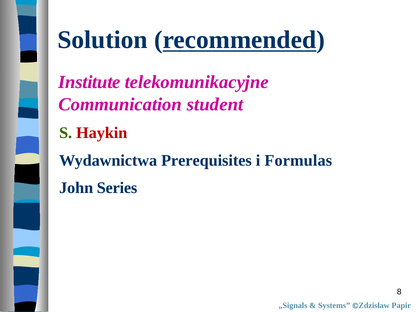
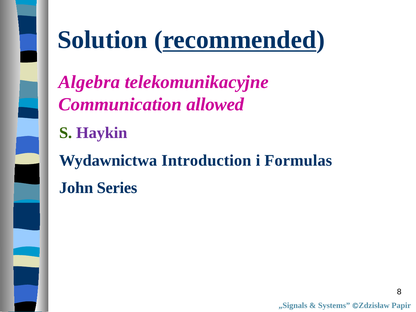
Institute: Institute -> Algebra
student: student -> allowed
Haykin colour: red -> purple
Prerequisites: Prerequisites -> Introduction
